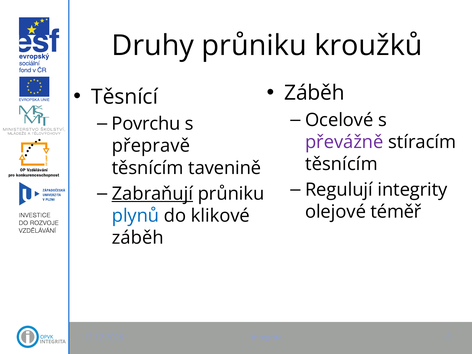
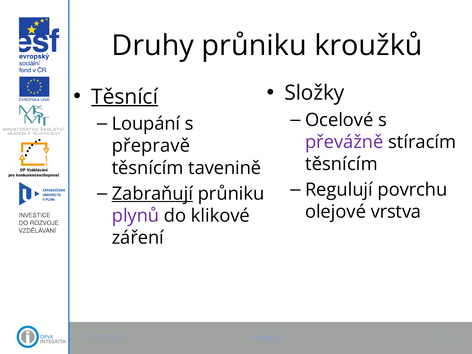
Záběh at (314, 93): Záběh -> Složky
Těsnící underline: none -> present
Povrchu: Povrchu -> Loupání
integrity: integrity -> povrchu
téměř: téměř -> vrstva
plynů colour: blue -> purple
záběh at (138, 238): záběh -> záření
